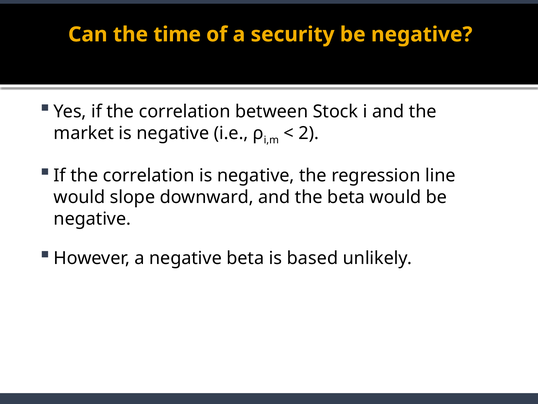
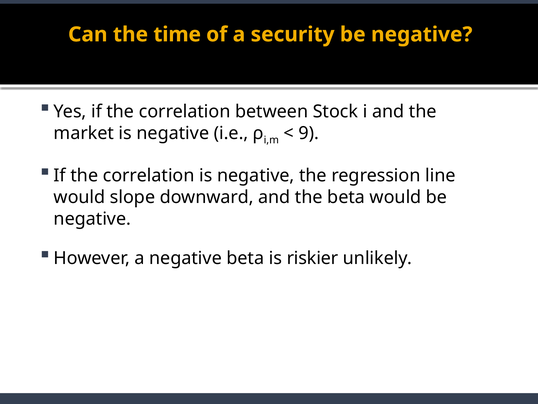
2: 2 -> 9
based: based -> riskier
